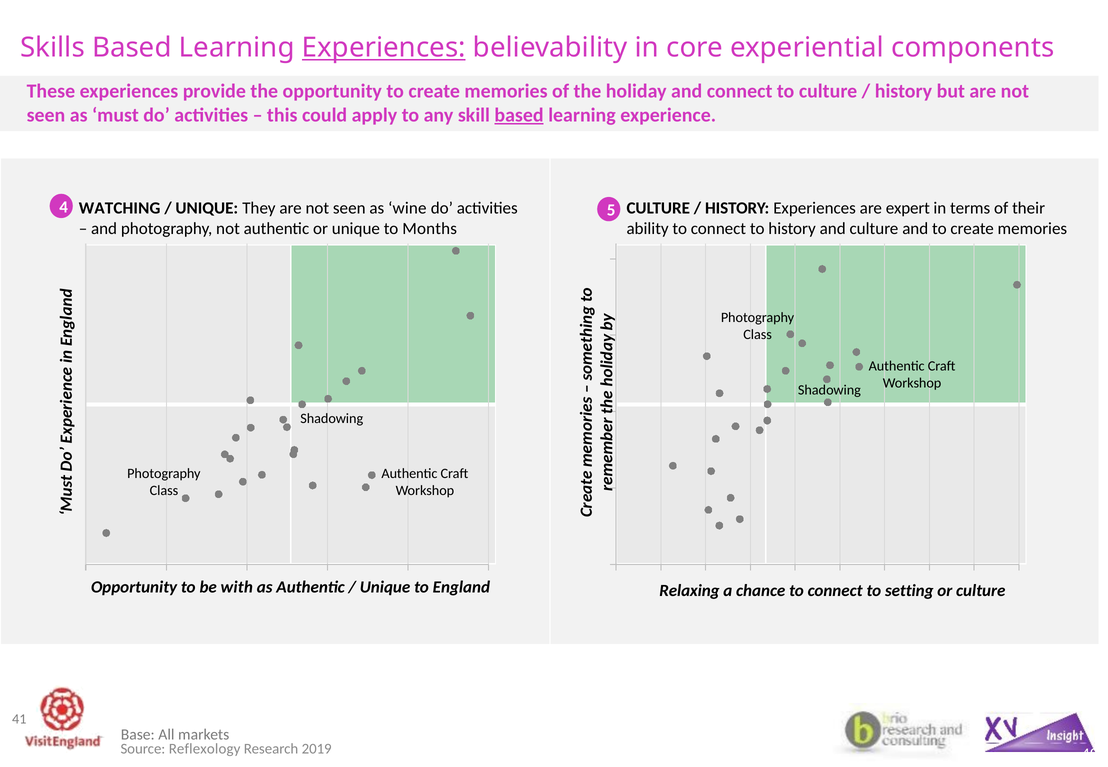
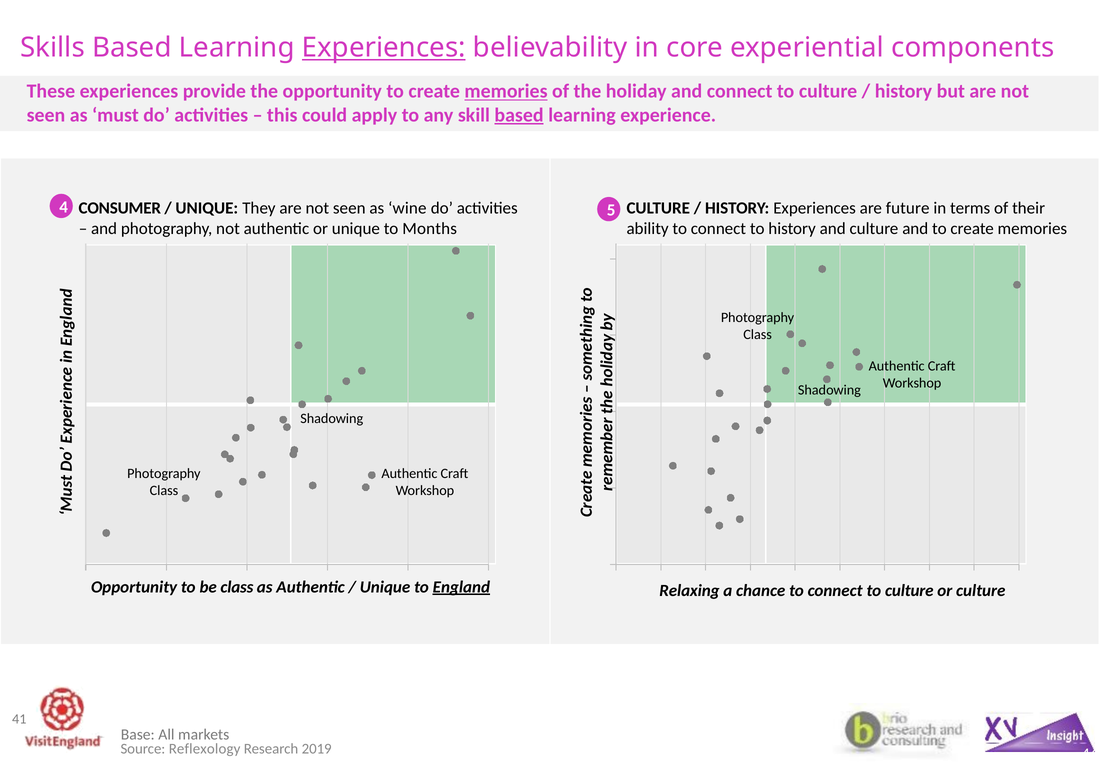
memories at (506, 91) underline: none -> present
expert: expert -> future
WATCHING: WATCHING -> CONSUMER
be with: with -> class
England underline: none -> present
to connect to setting: setting -> culture
49: 49 -> 44
